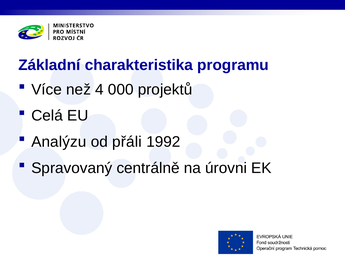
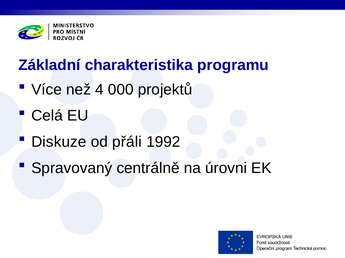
Analýzu: Analýzu -> Diskuze
